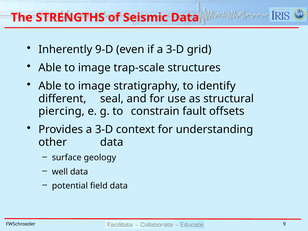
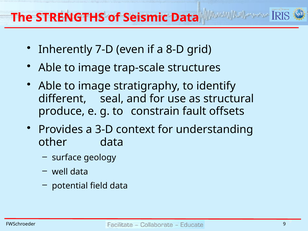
9-D: 9-D -> 7-D
if a 3-D: 3-D -> 8-D
piercing: piercing -> produce
